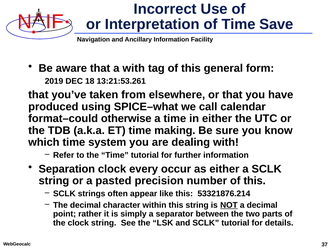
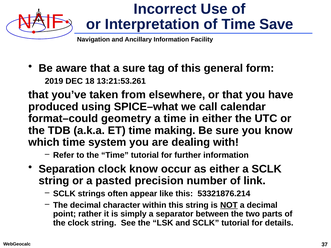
a with: with -> sure
otherwise: otherwise -> geometry
clock every: every -> know
number of this: this -> link
